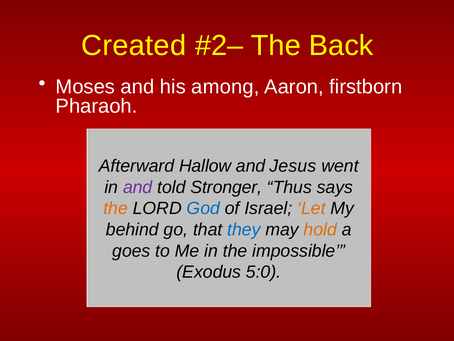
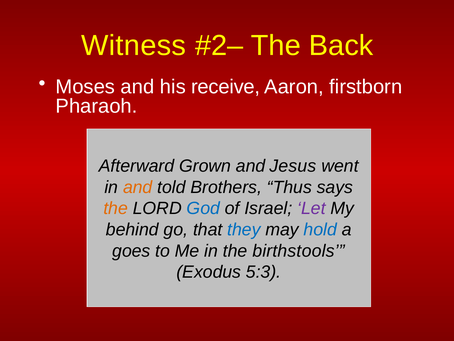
Created: Created -> Witness
among: among -> receive
Hallow: Hallow -> Grown
and at (138, 187) colour: purple -> orange
Stronger: Stronger -> Brothers
Let colour: orange -> purple
hold colour: orange -> blue
impossible: impossible -> birthstools
5:0: 5:0 -> 5:3
